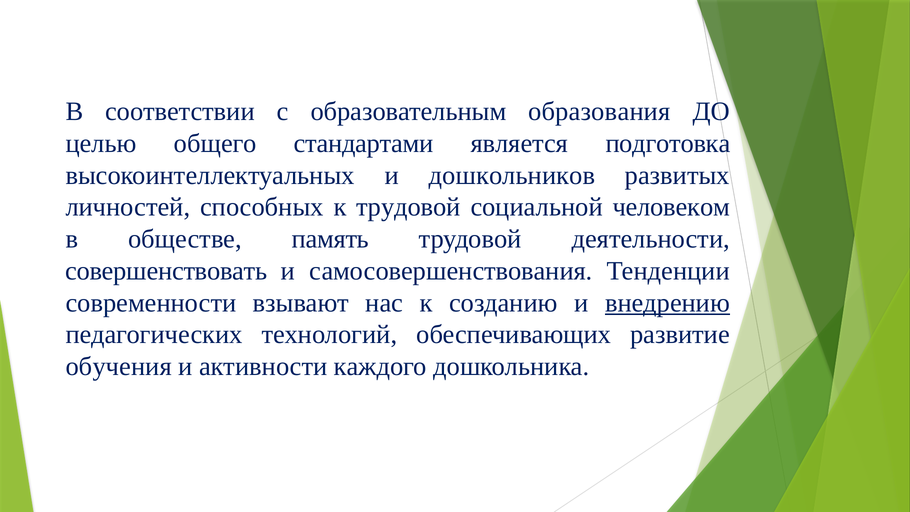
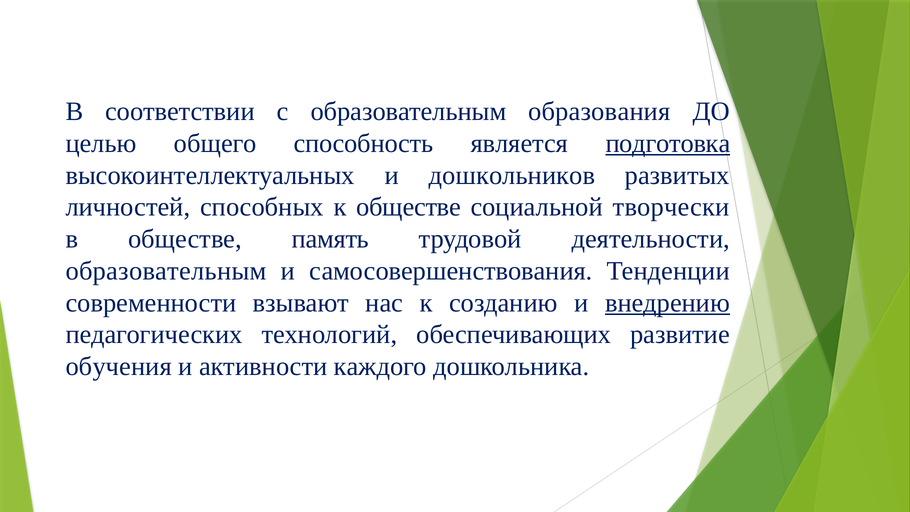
стандартами: стандартами -> способность
подготовка underline: none -> present
к трудовой: трудовой -> обществе
человеком: человеком -> творчески
совершенствовать at (166, 271): совершенствовать -> образовательным
